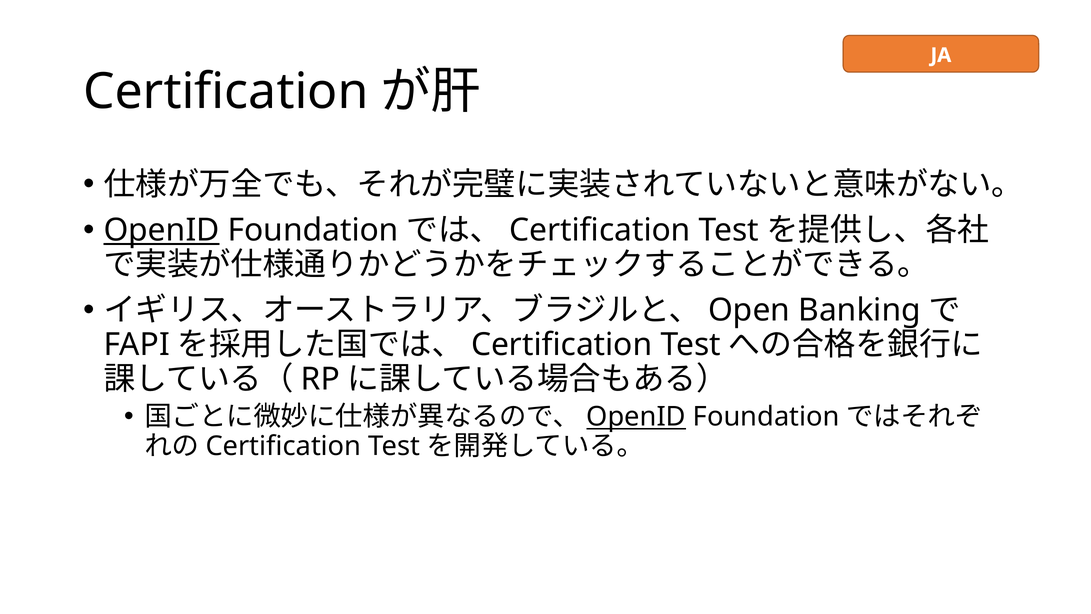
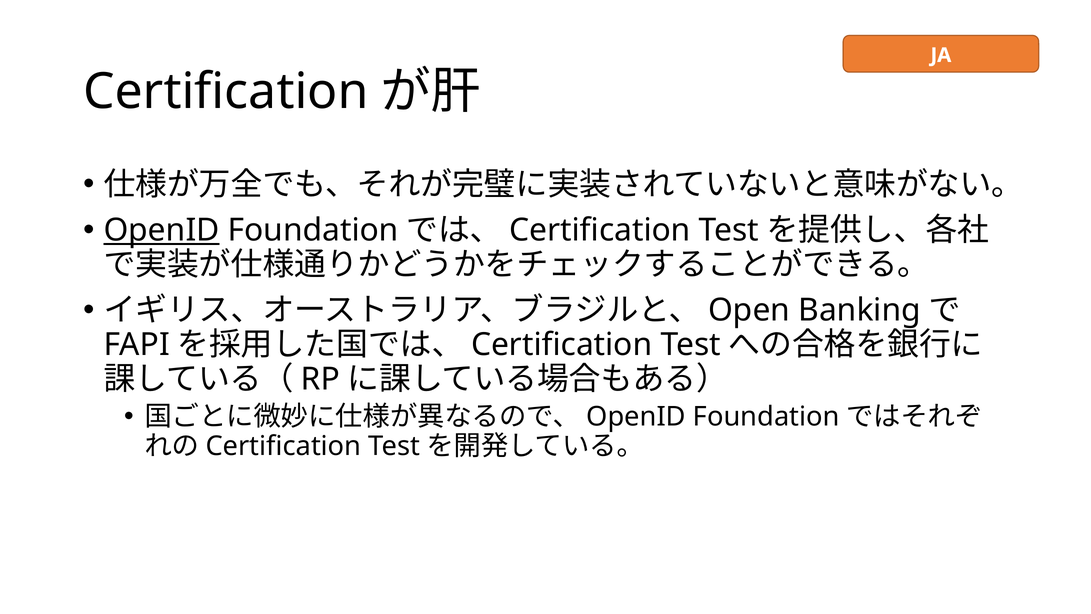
OpenID at (636, 417) underline: present -> none
